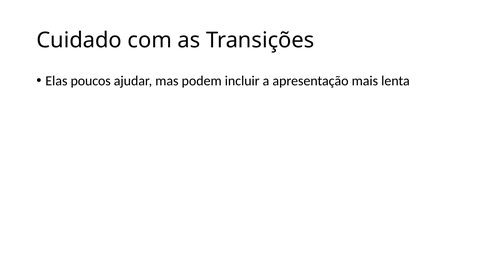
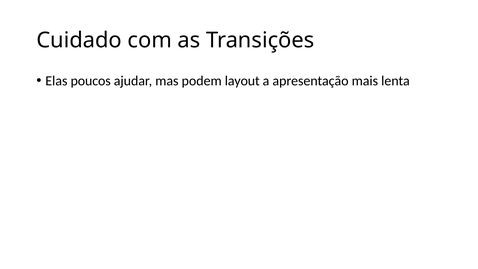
incluir: incluir -> layout
